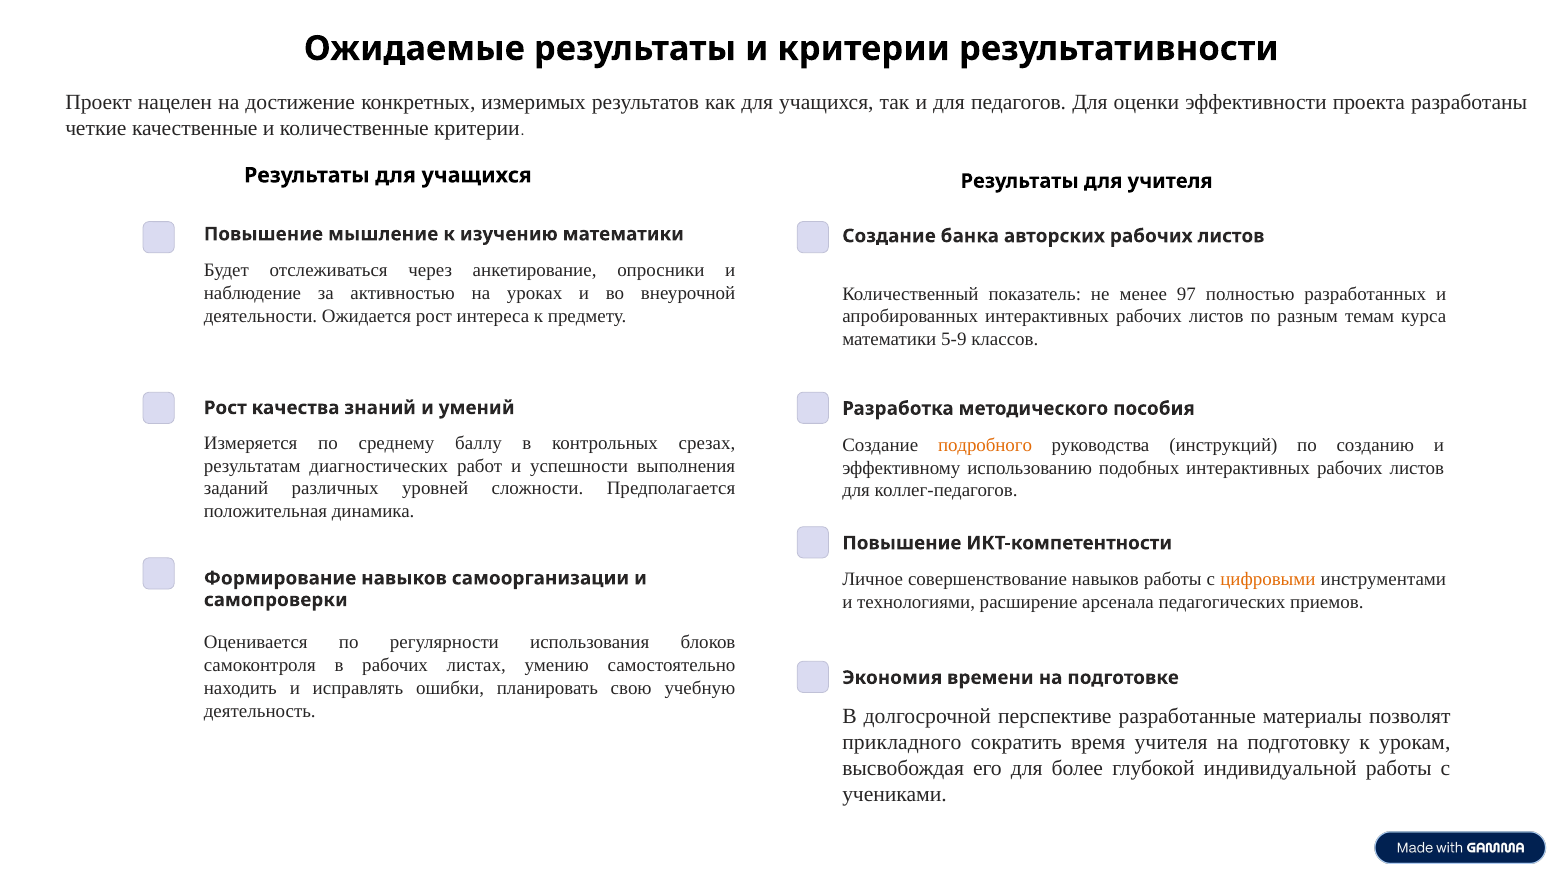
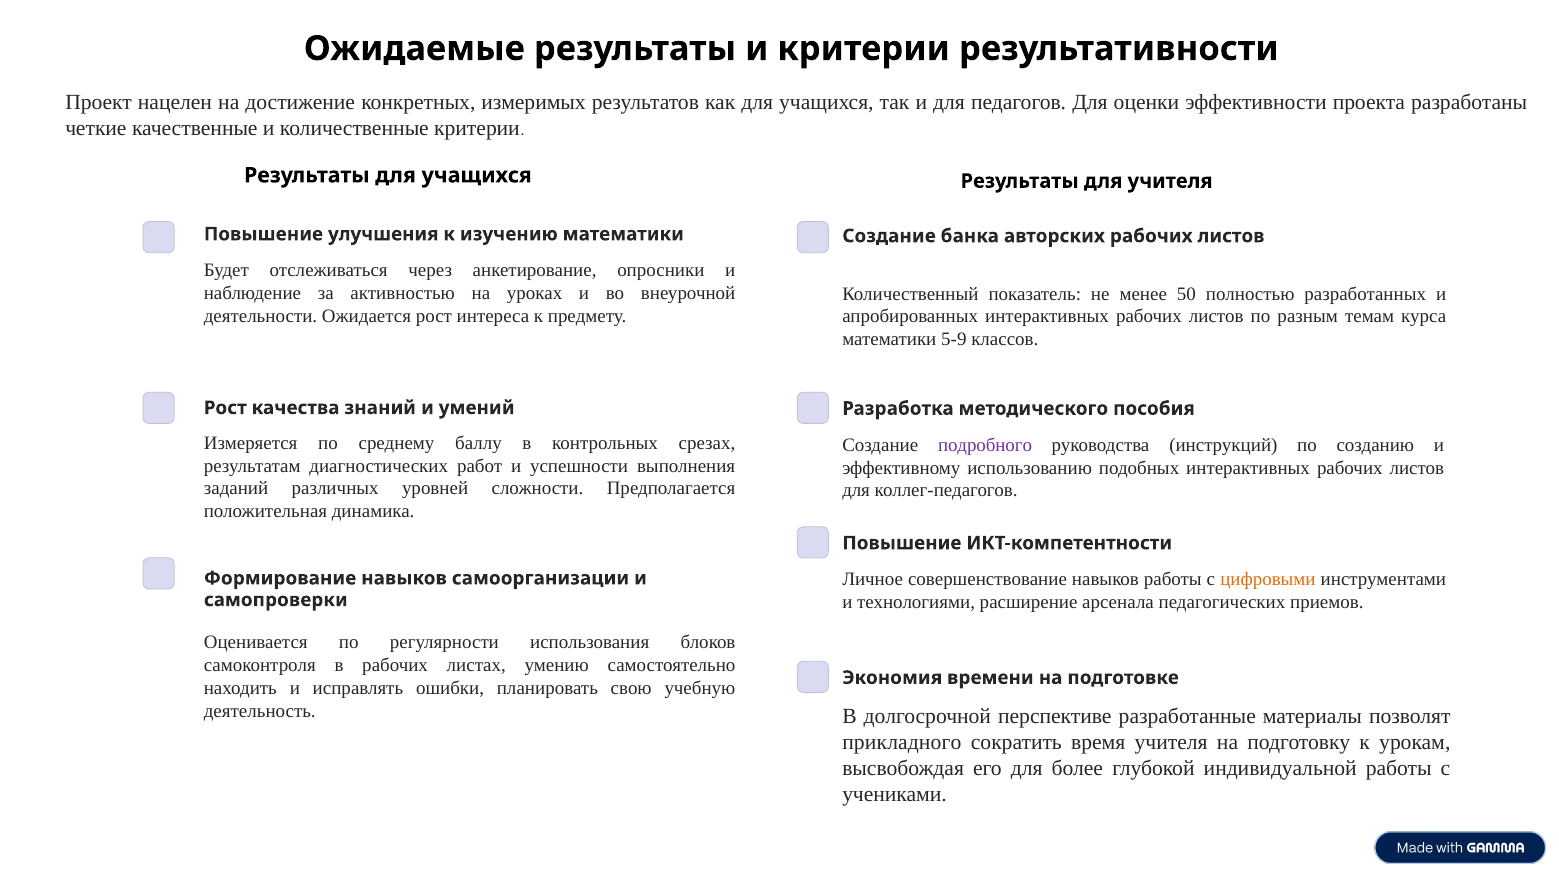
мышление: мышление -> улучшения
97: 97 -> 50
подробного colour: orange -> purple
